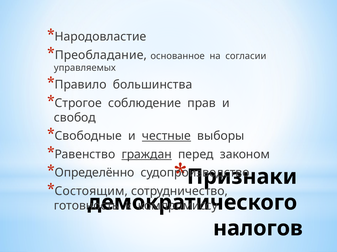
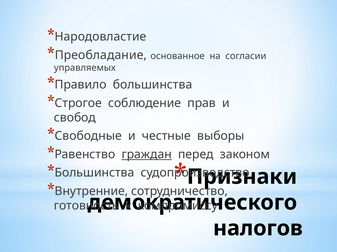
честные underline: present -> none
Определённо at (95, 173): Определённо -> Большинства
Состоящим: Состоящим -> Внутренние
